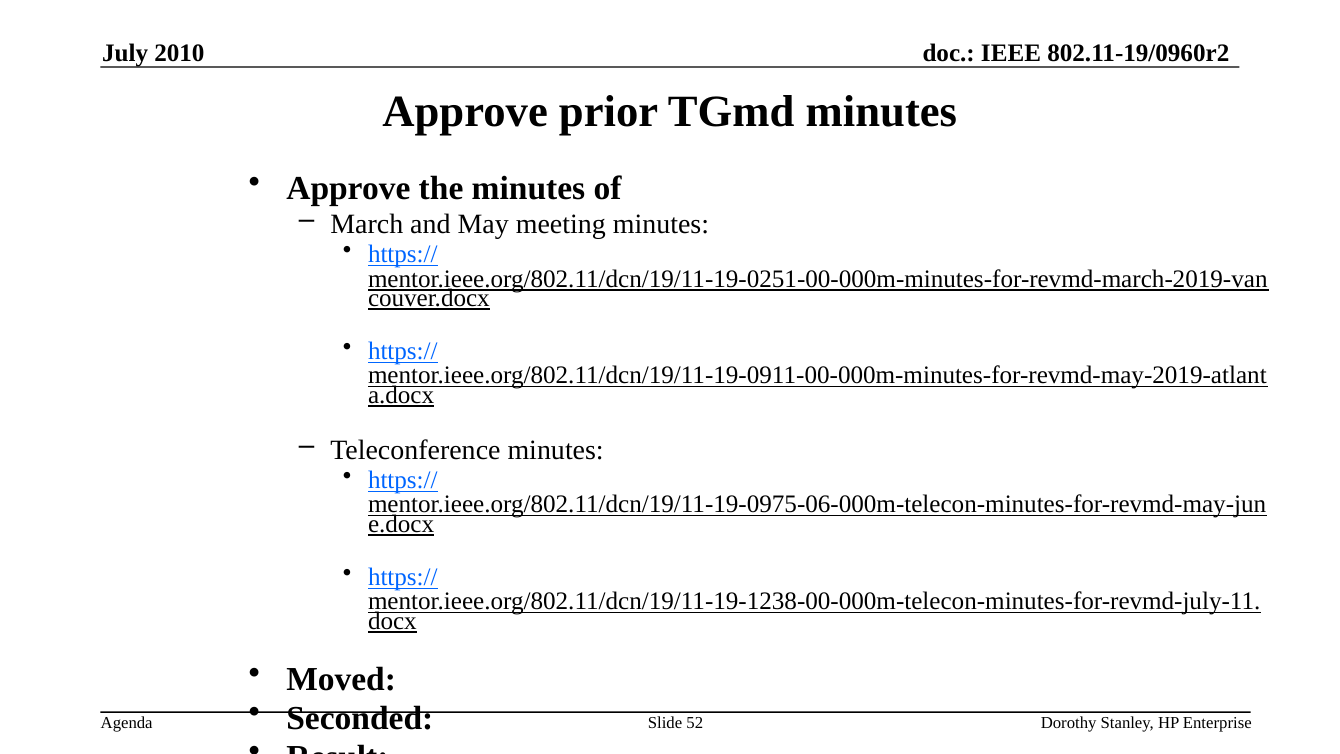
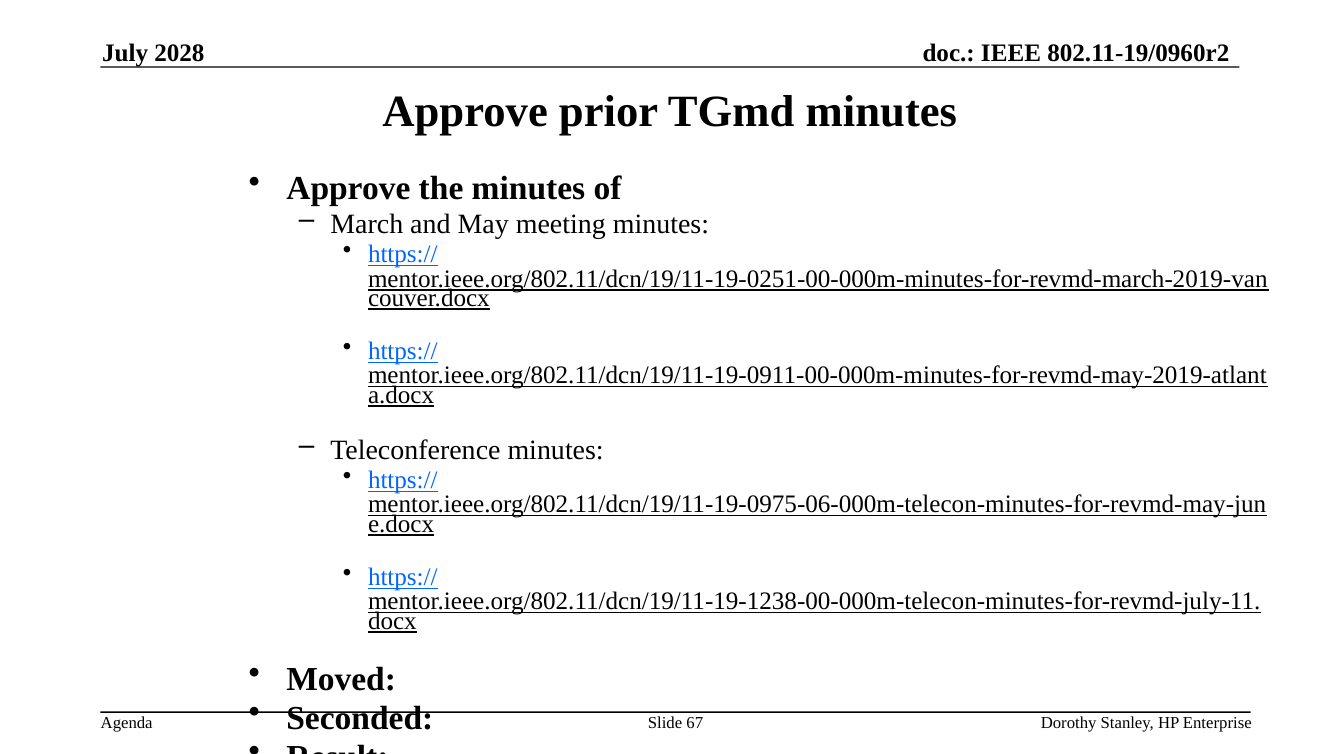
2010: 2010 -> 2028
52: 52 -> 67
